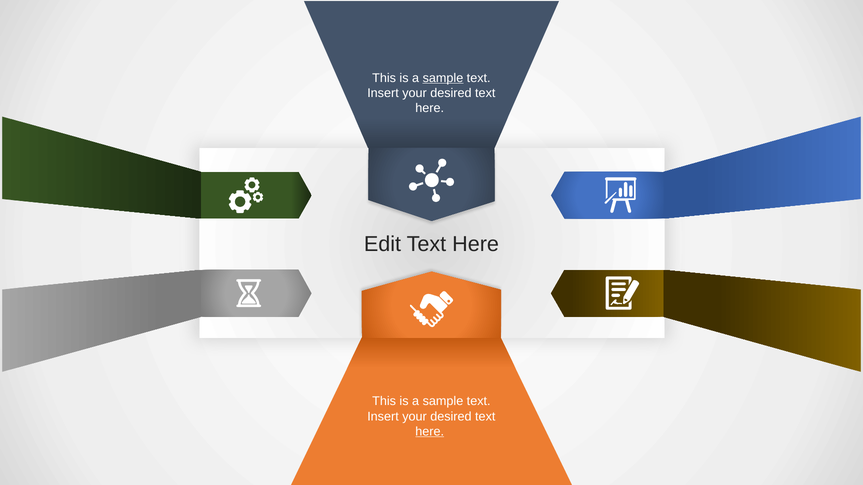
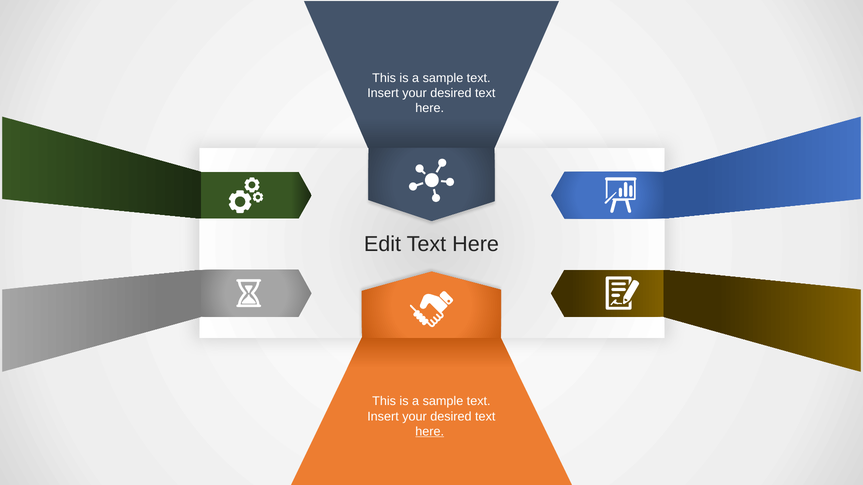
sample at (443, 78) underline: present -> none
